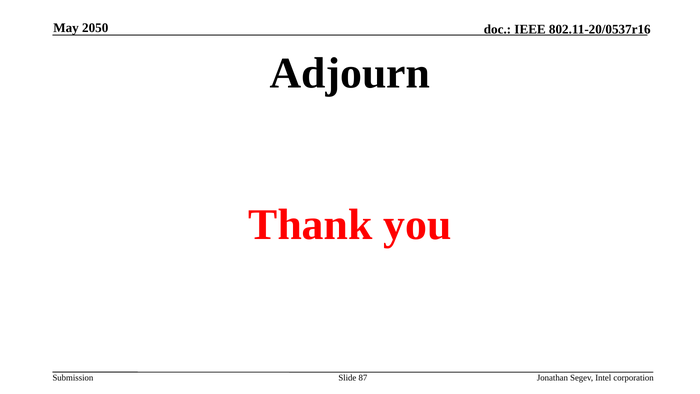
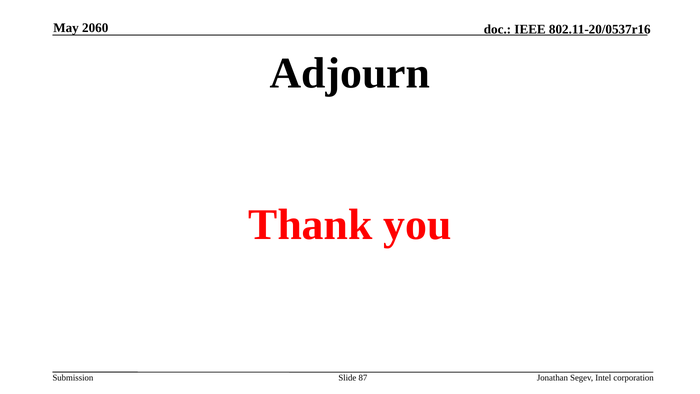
2050: 2050 -> 2060
